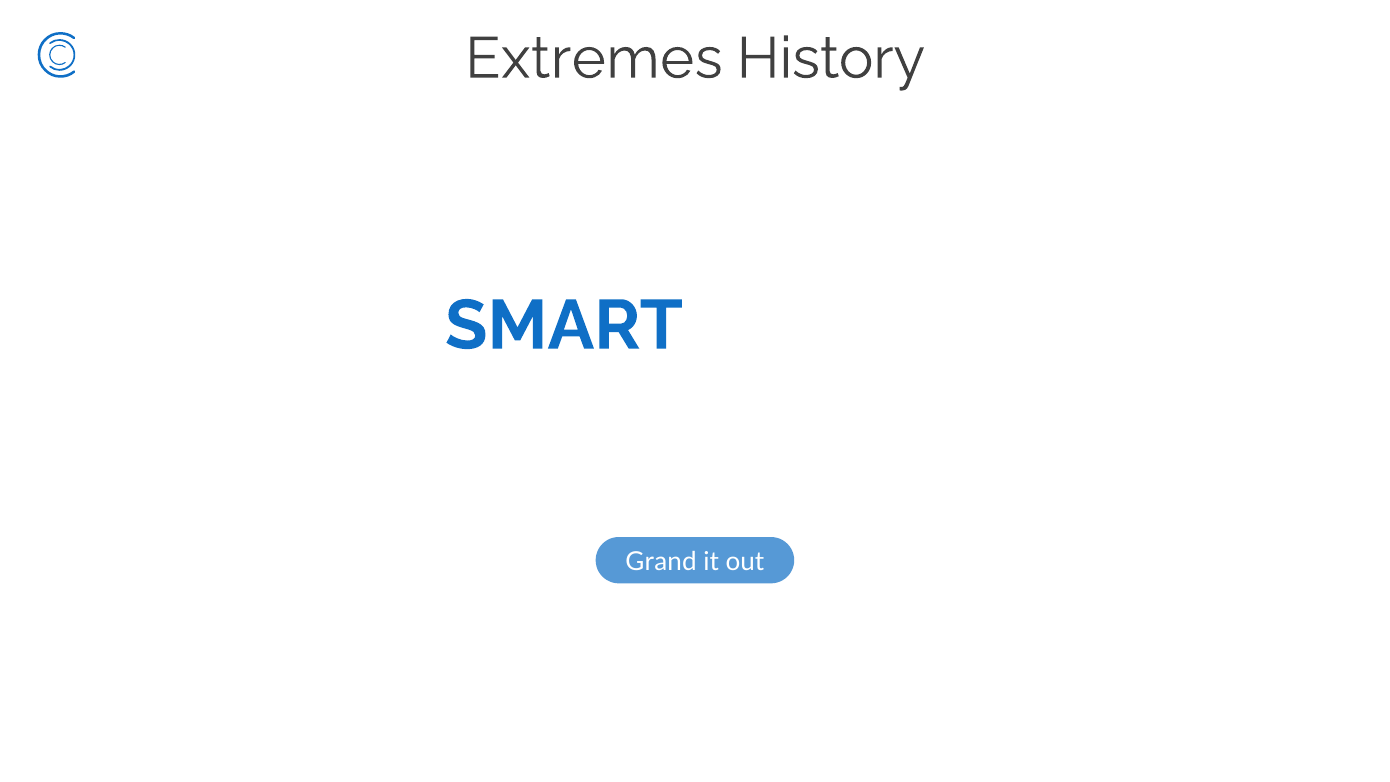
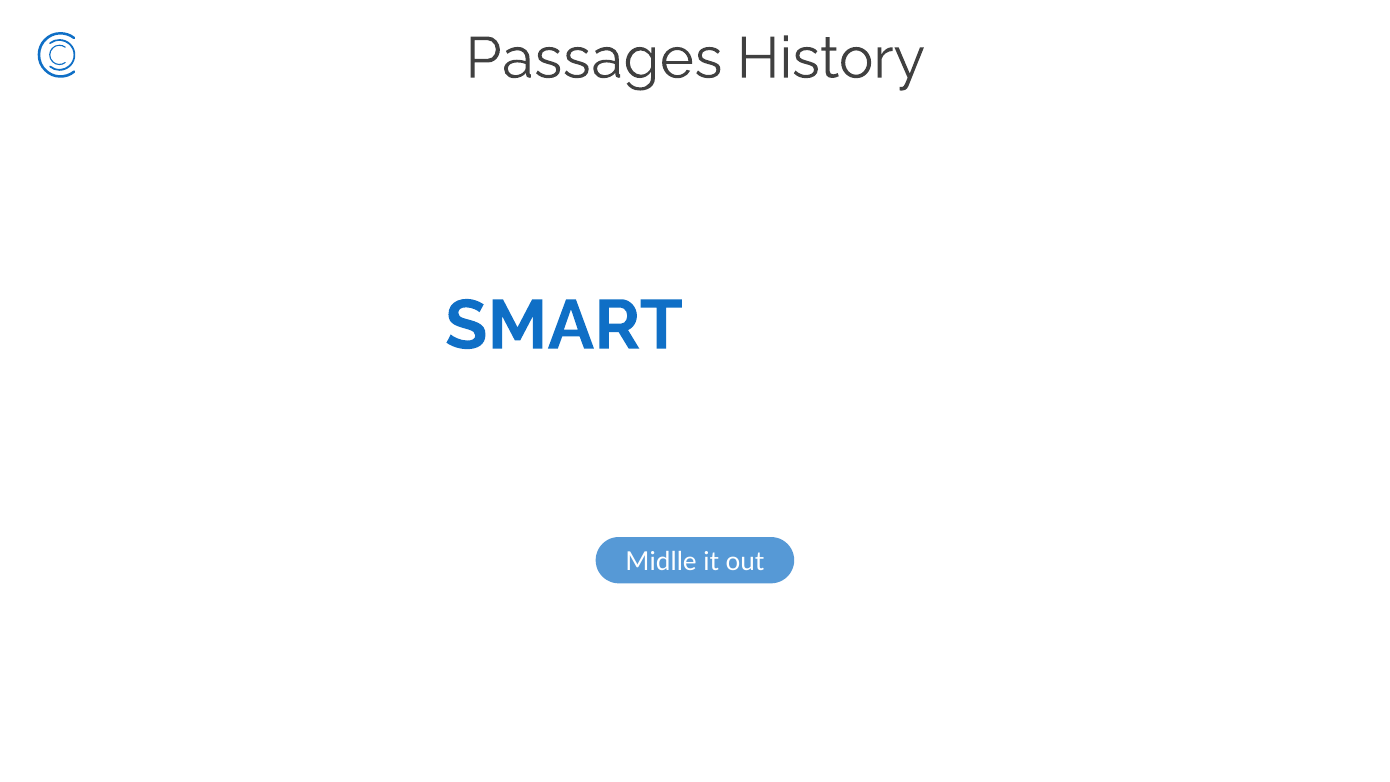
Extremes: Extremes -> Passages
Grand: Grand -> Midlle
